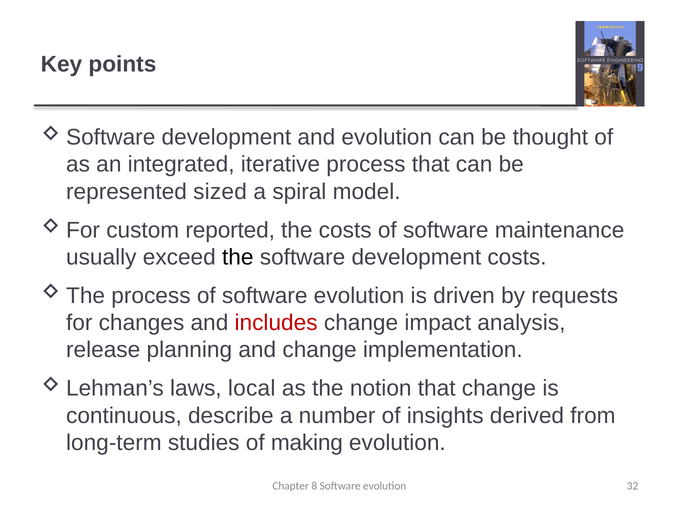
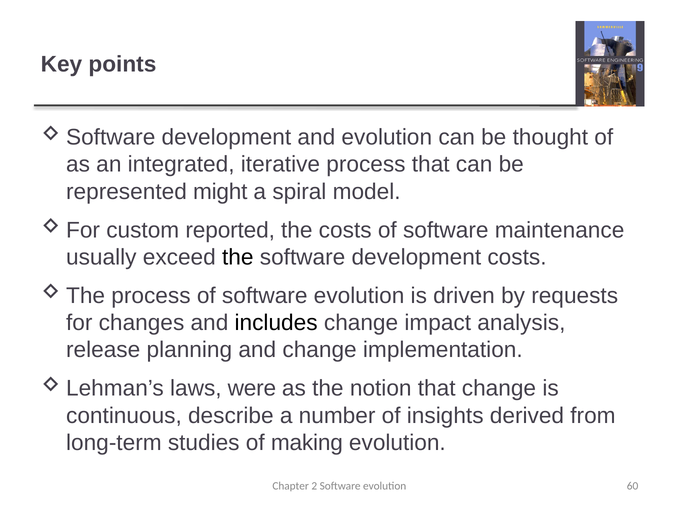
sized: sized -> might
includes colour: red -> black
local: local -> were
8: 8 -> 2
32: 32 -> 60
